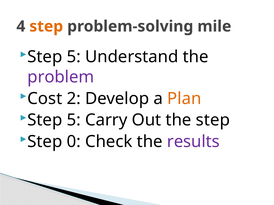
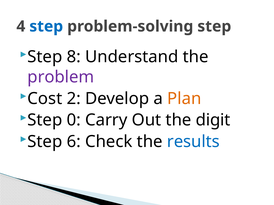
step at (46, 26) colour: orange -> blue
problem-solving mile: mile -> step
5 at (74, 57): 5 -> 8
5 at (74, 120): 5 -> 0
the step: step -> digit
0: 0 -> 6
results colour: purple -> blue
